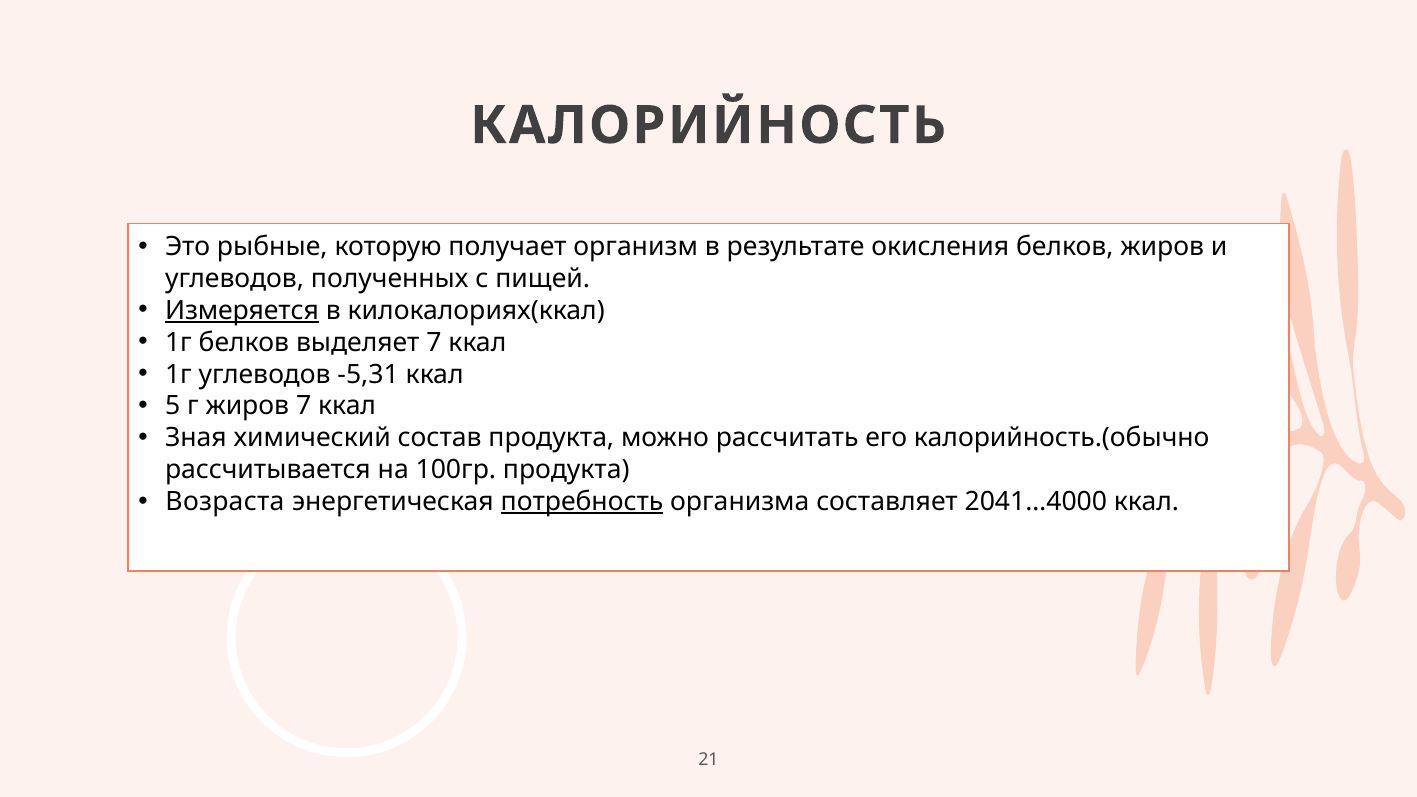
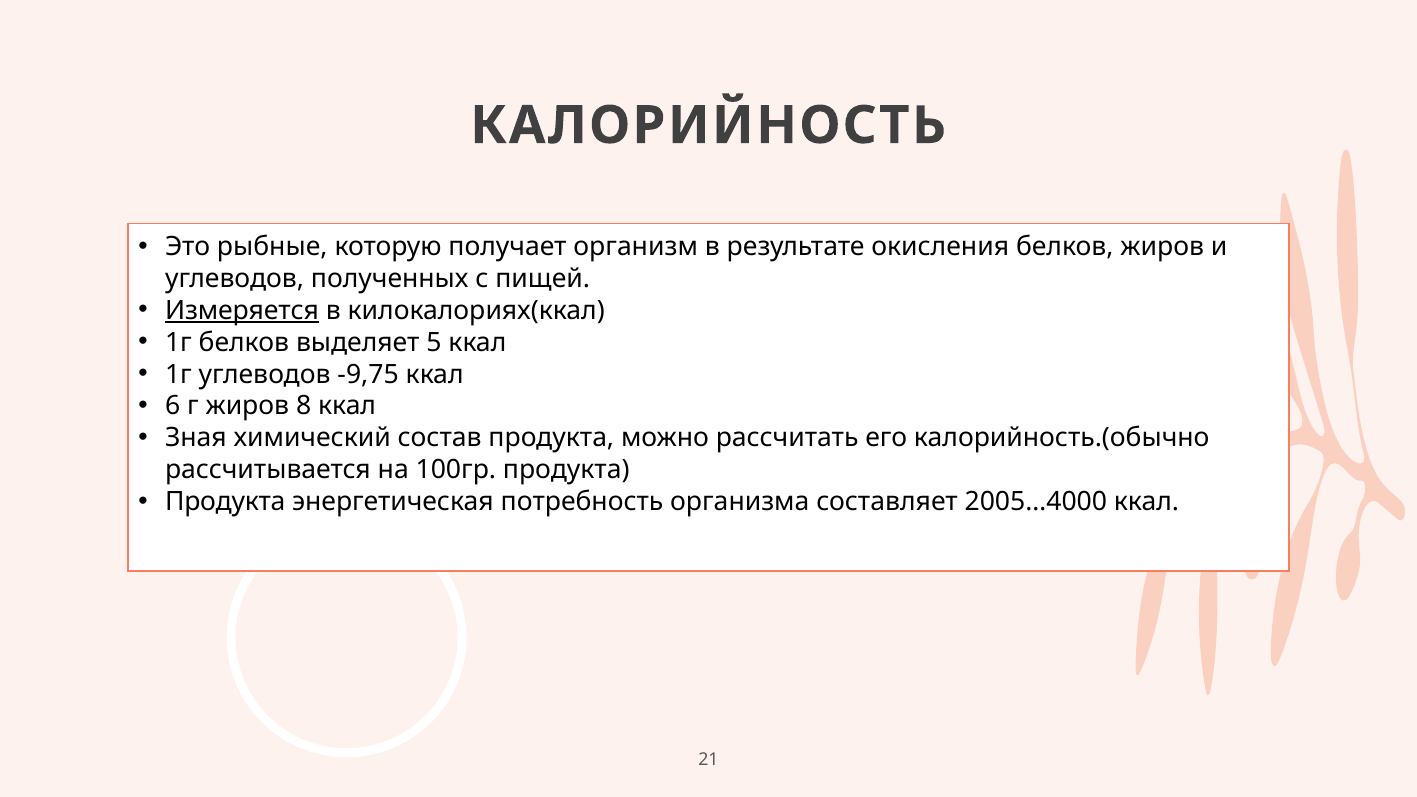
выделяет 7: 7 -> 5
-5,31: -5,31 -> -9,75
5: 5 -> 6
жиров 7: 7 -> 8
Возраста at (225, 502): Возраста -> Продукта
потребность underline: present -> none
2041…4000: 2041…4000 -> 2005…4000
